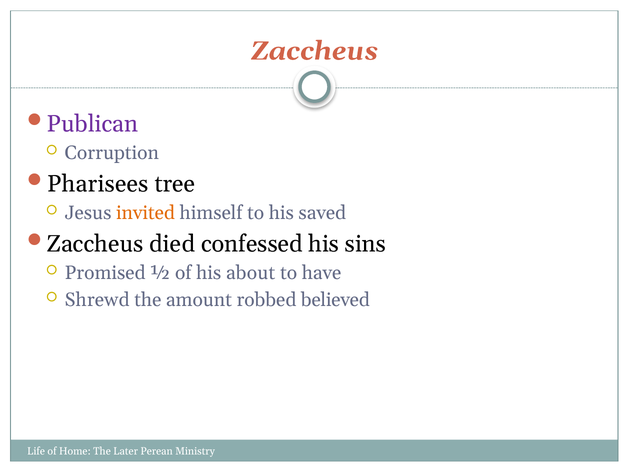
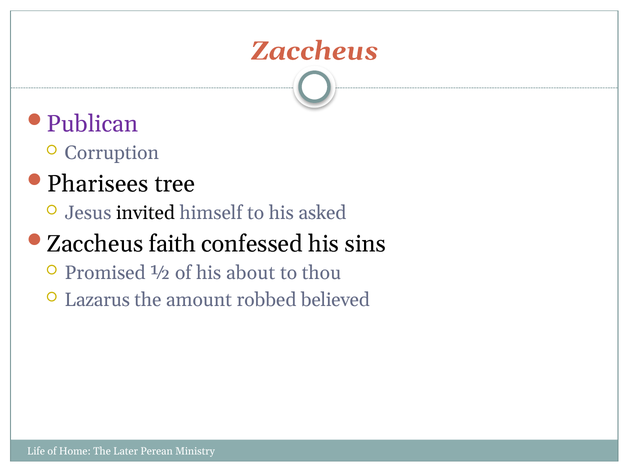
invited colour: orange -> black
saved: saved -> asked
died: died -> faith
have: have -> thou
Shrewd: Shrewd -> Lazarus
